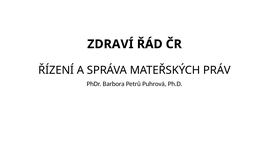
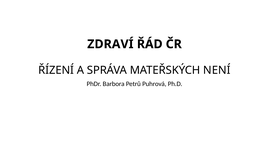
PRÁV: PRÁV -> NENÍ
